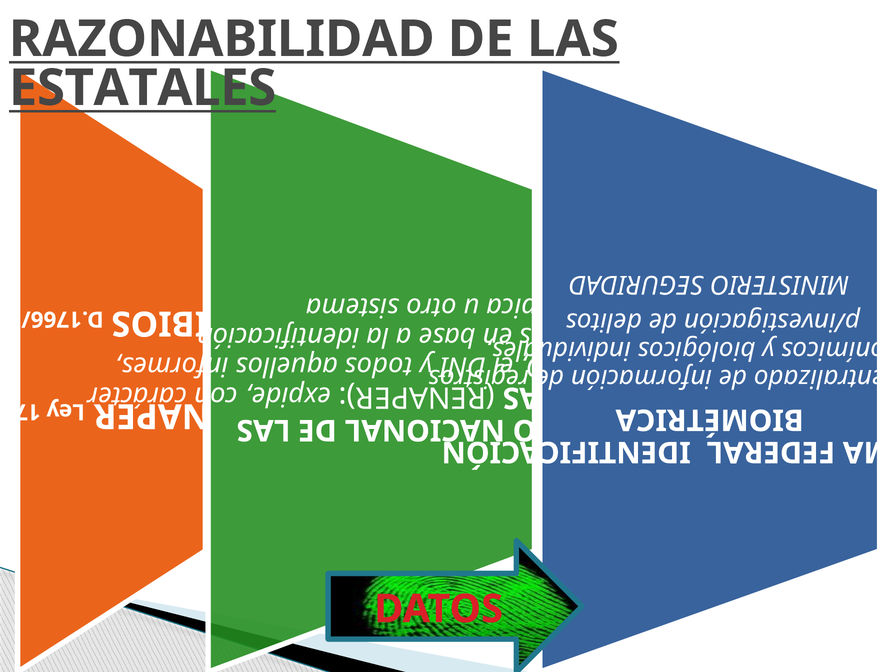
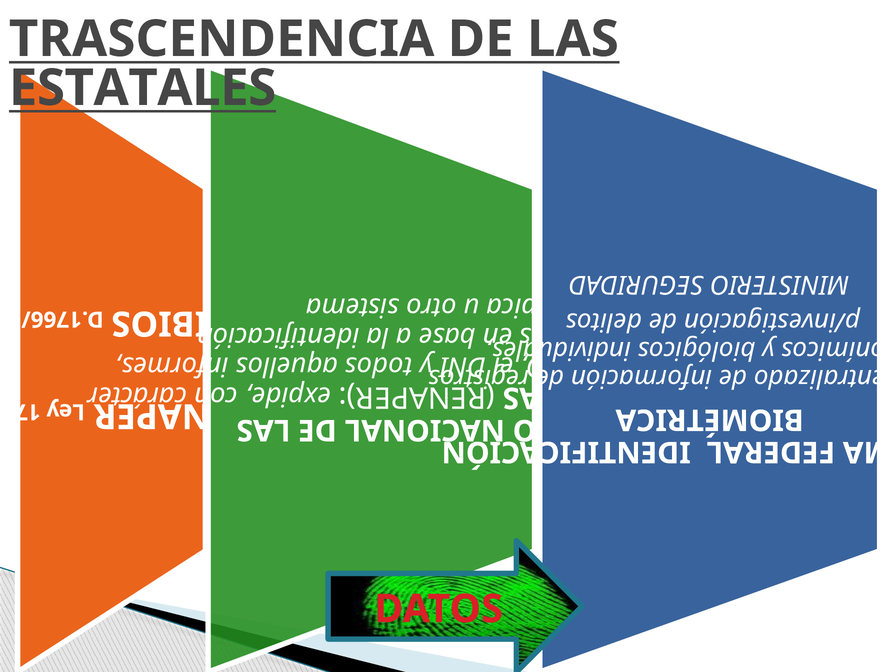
RAZONABILIDAD: RAZONABILIDAD -> TRASCENDENCIA
